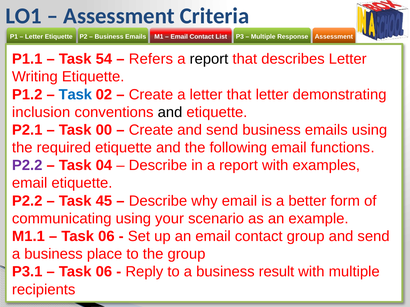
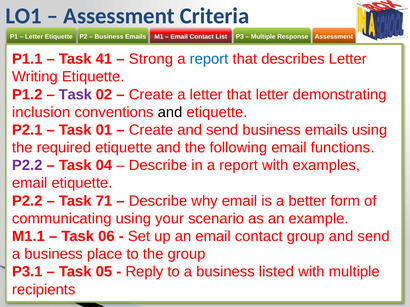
54: 54 -> 41
Refers: Refers -> Strong
report at (209, 59) colour: black -> blue
Task at (75, 95) colour: blue -> purple
00: 00 -> 01
45: 45 -> 71
06 at (104, 272): 06 -> 05
result: result -> listed
